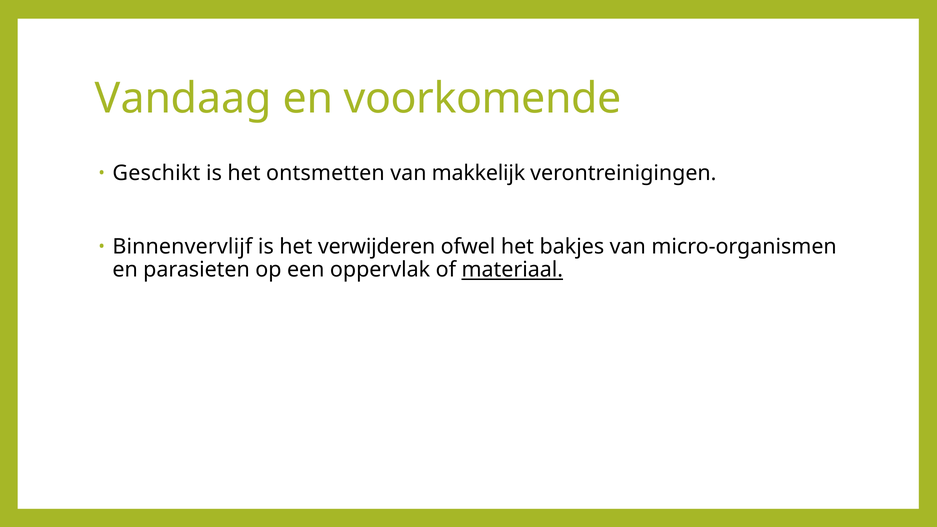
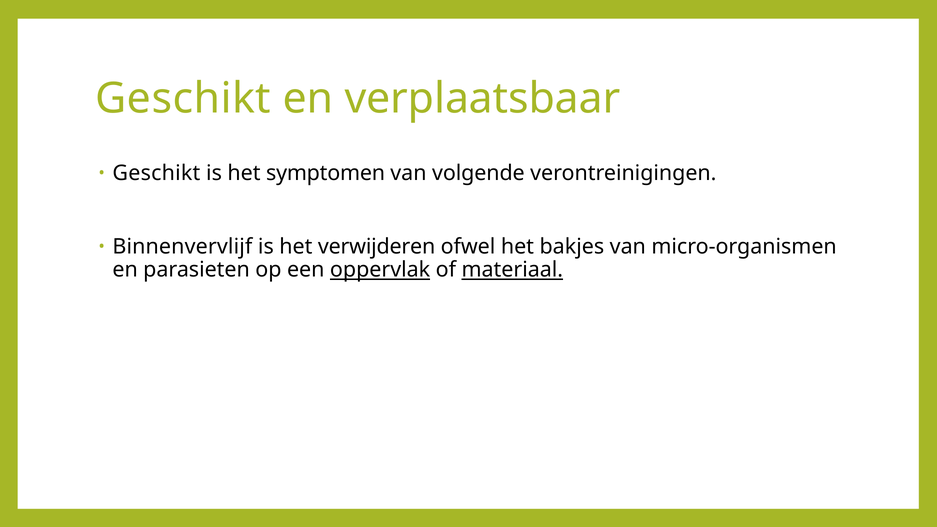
Vandaag at (183, 99): Vandaag -> Geschikt
voorkomende: voorkomende -> verplaatsbaar
ontsmetten: ontsmetten -> symptomen
makkelijk: makkelijk -> volgende
oppervlak underline: none -> present
